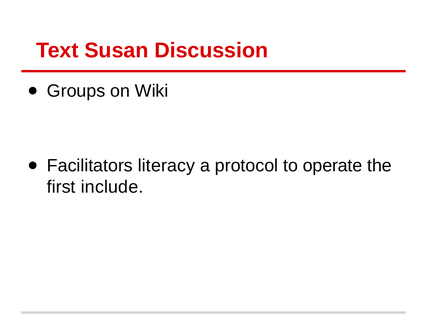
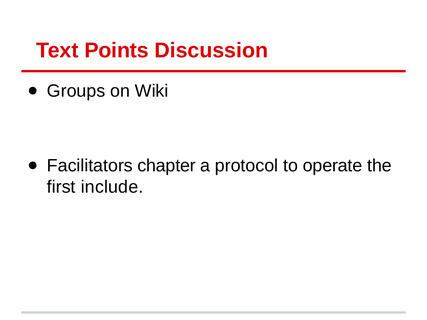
Susan: Susan -> Points
literacy: literacy -> chapter
